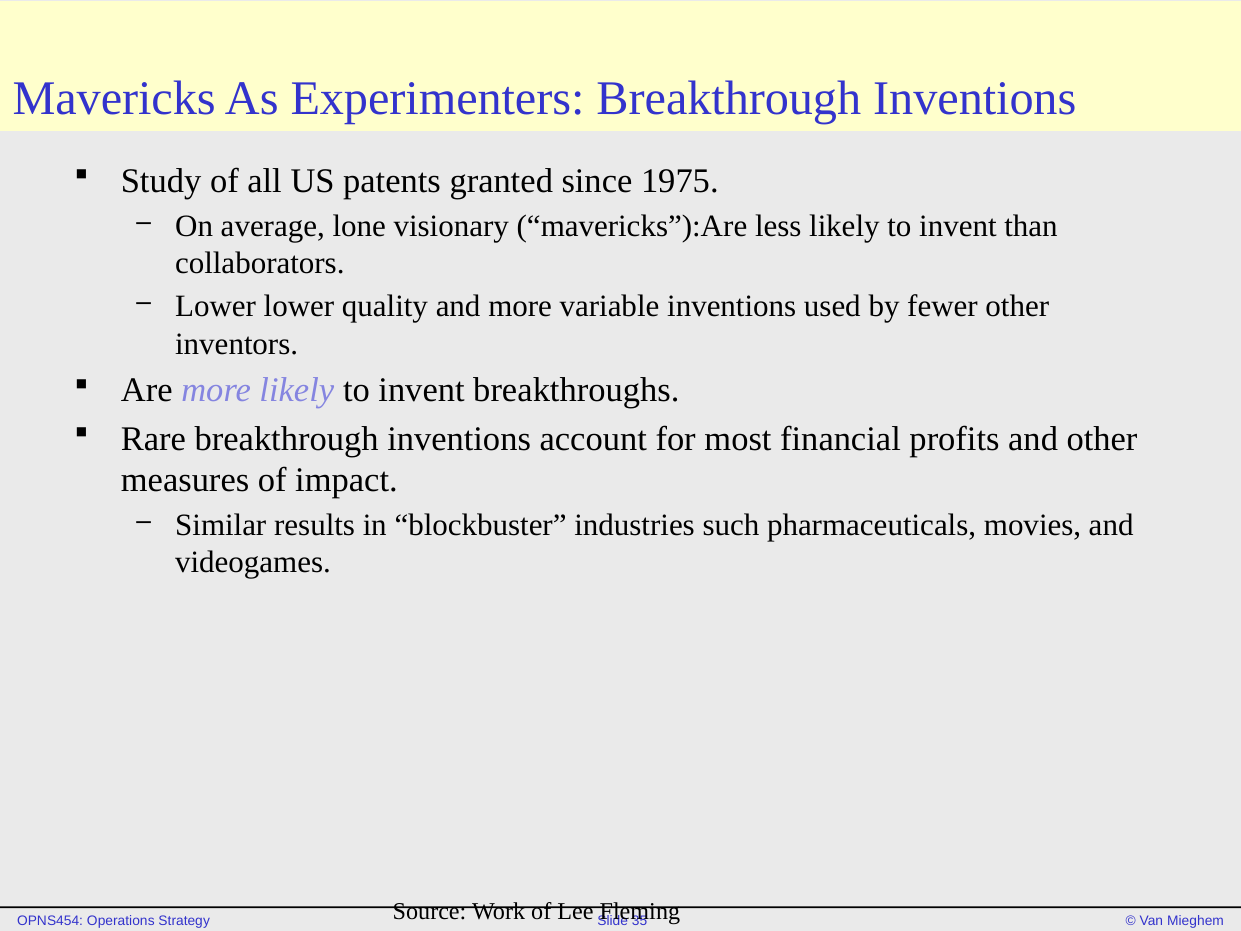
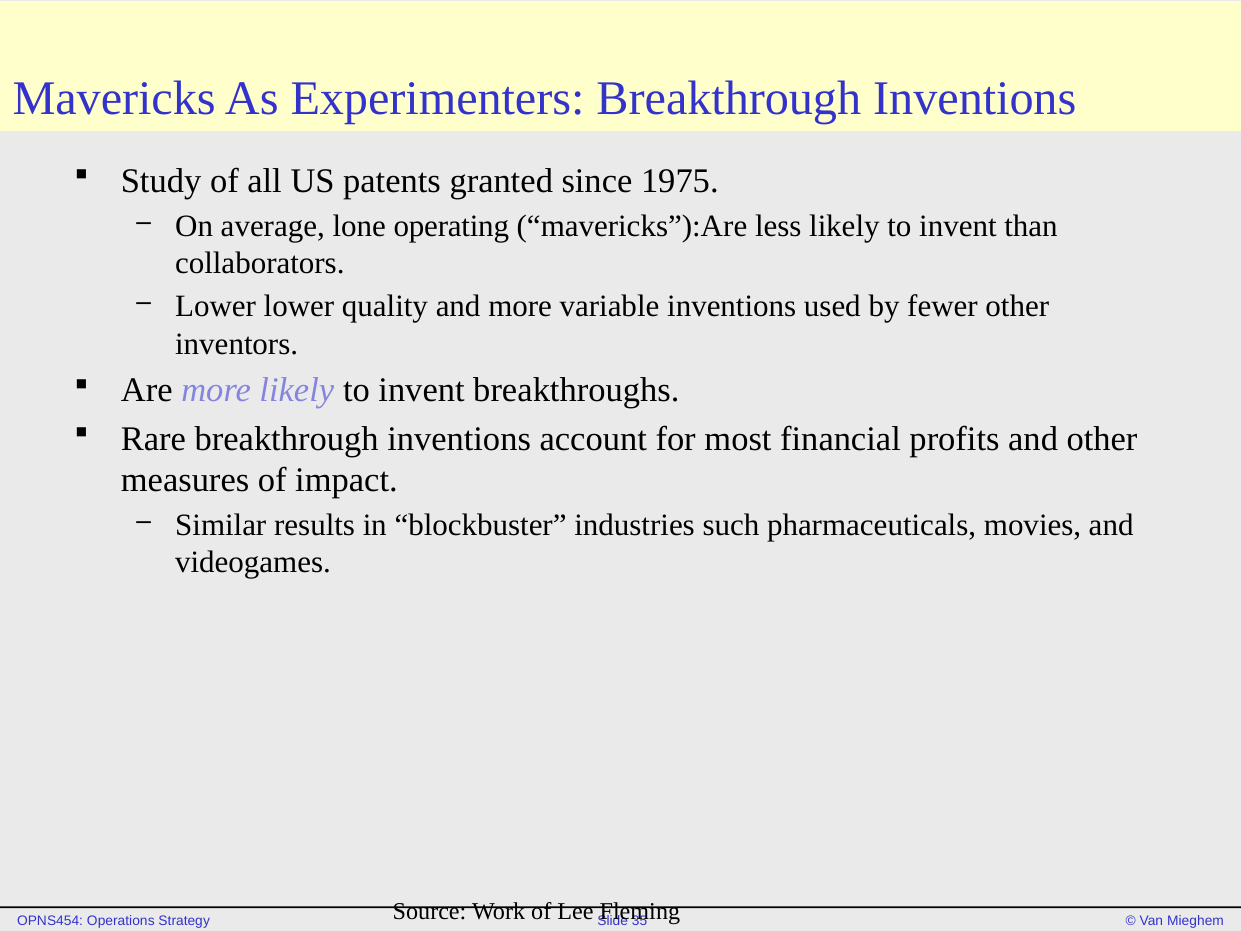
visionary: visionary -> operating
